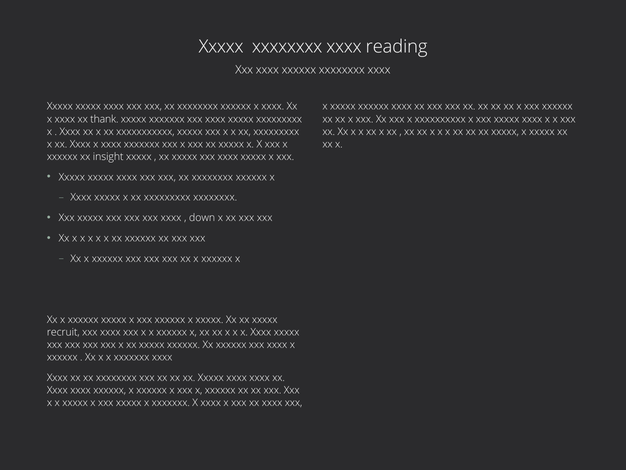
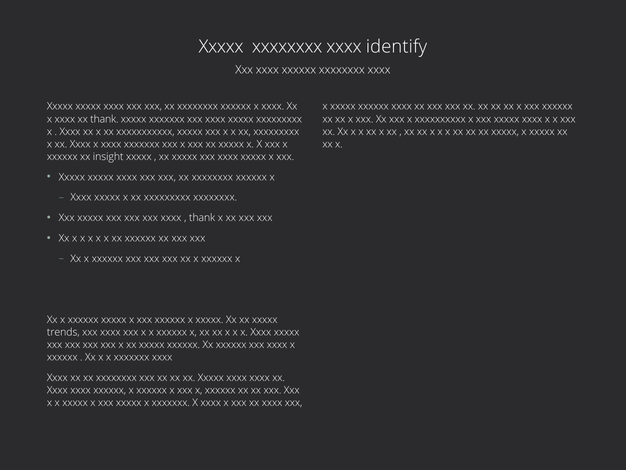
reading: reading -> identify
down at (202, 218): down -> thank
recruit: recruit -> trends
